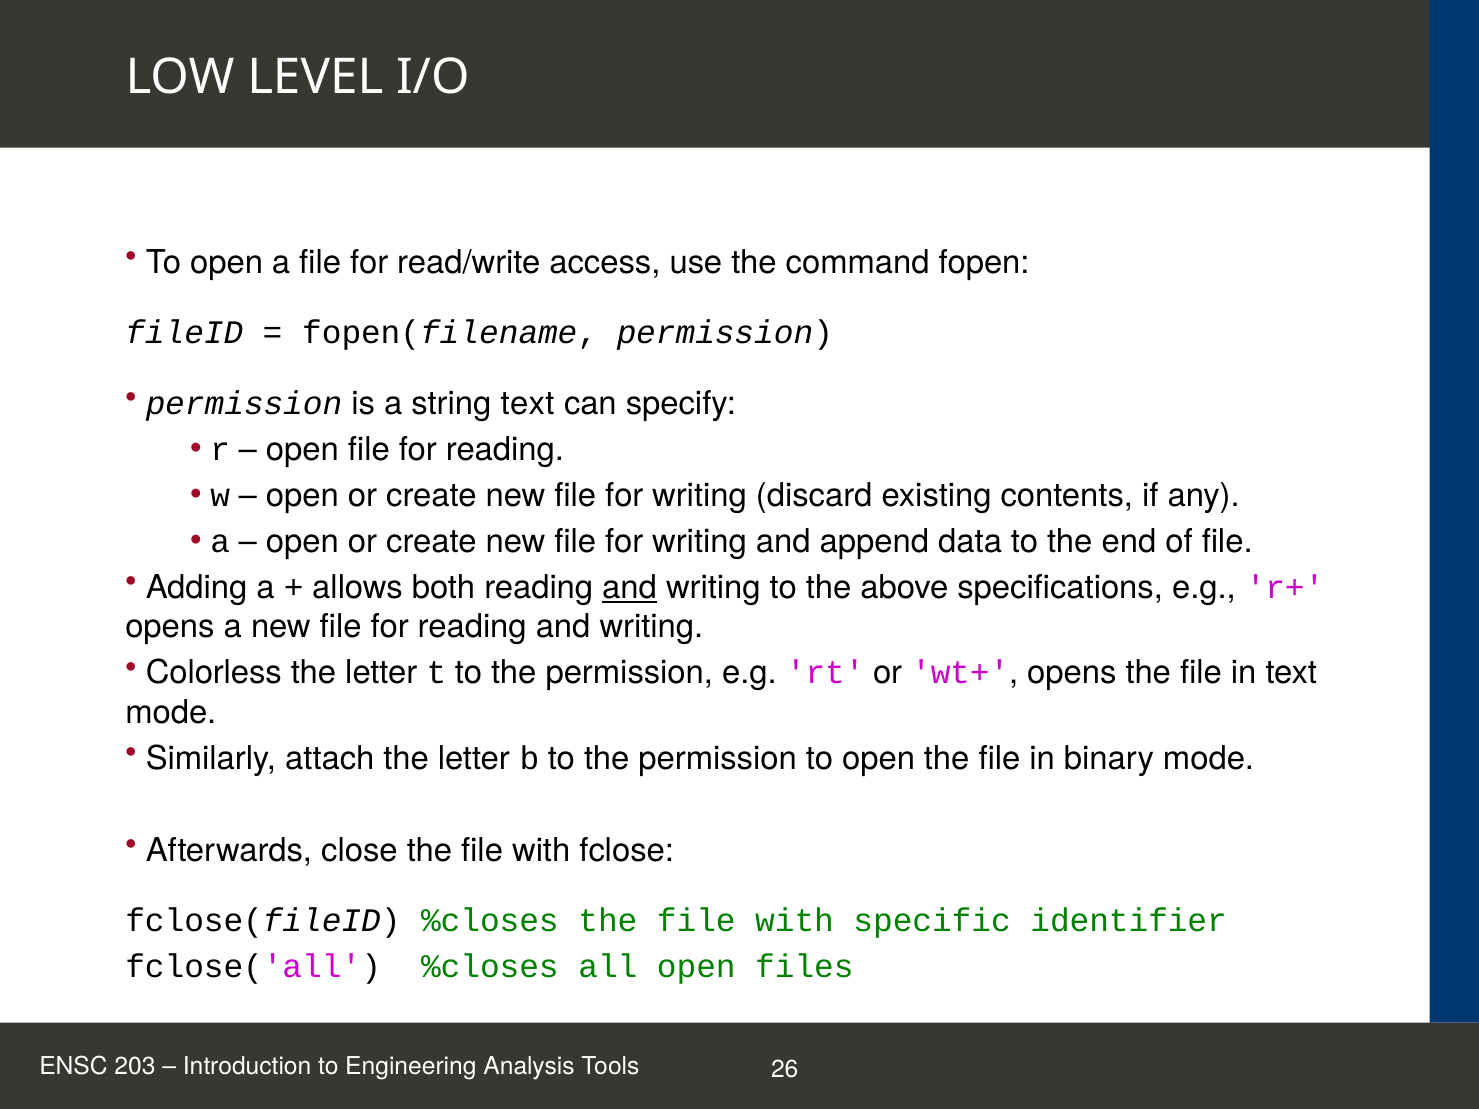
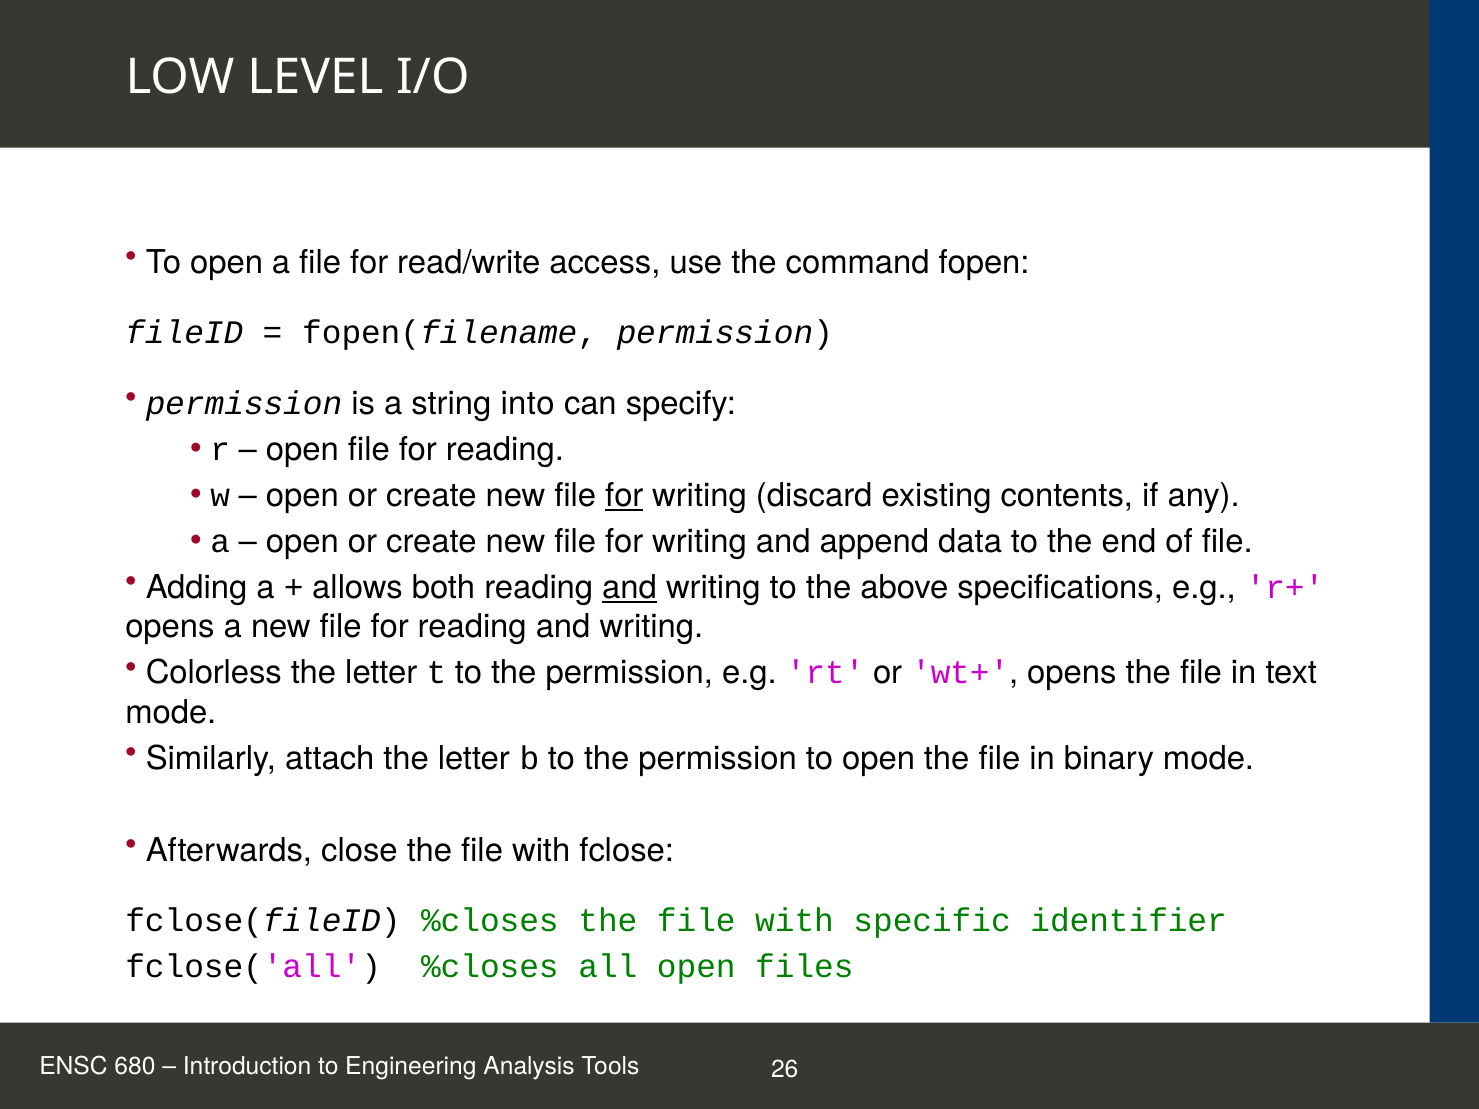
string text: text -> into
for at (624, 496) underline: none -> present
203: 203 -> 680
